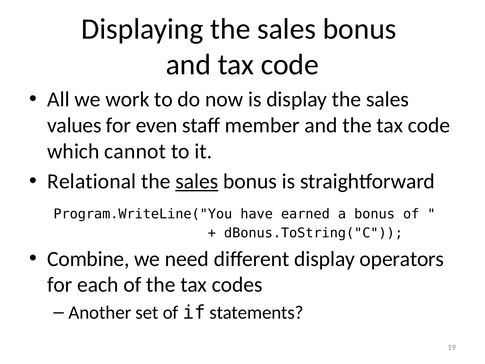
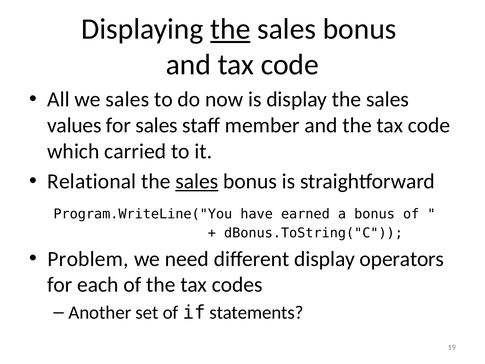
the at (230, 29) underline: none -> present
we work: work -> sales
for even: even -> sales
cannot: cannot -> carried
Combine: Combine -> Problem
